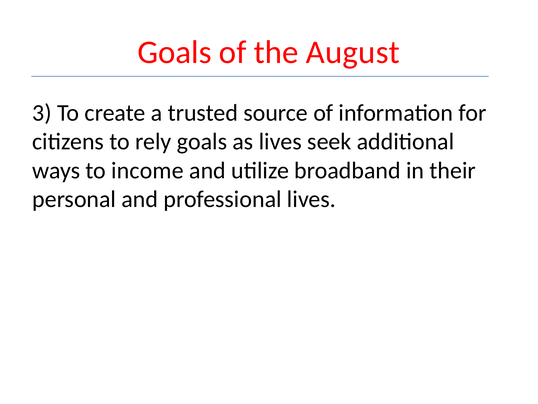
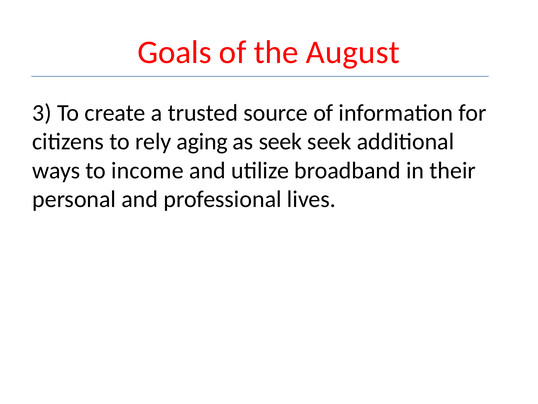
rely goals: goals -> aging
as lives: lives -> seek
